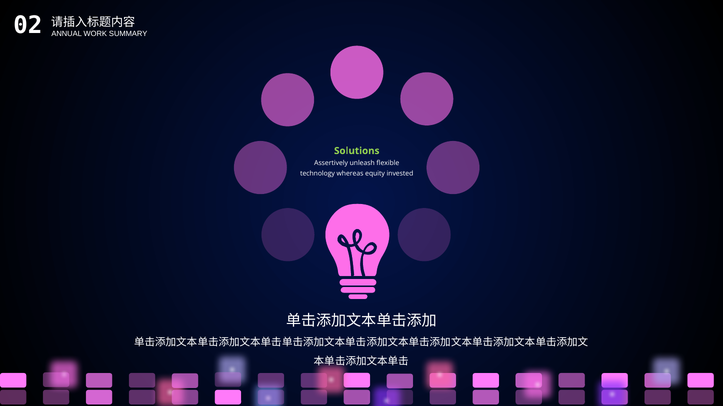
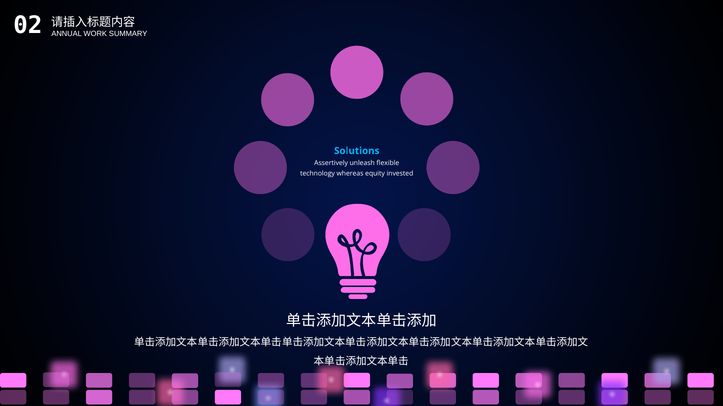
Solutions colour: light green -> light blue
